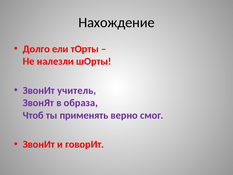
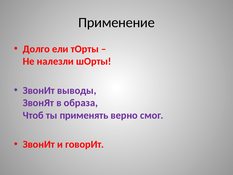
Нахождение: Нахождение -> Применение
учитель: учитель -> выводы
